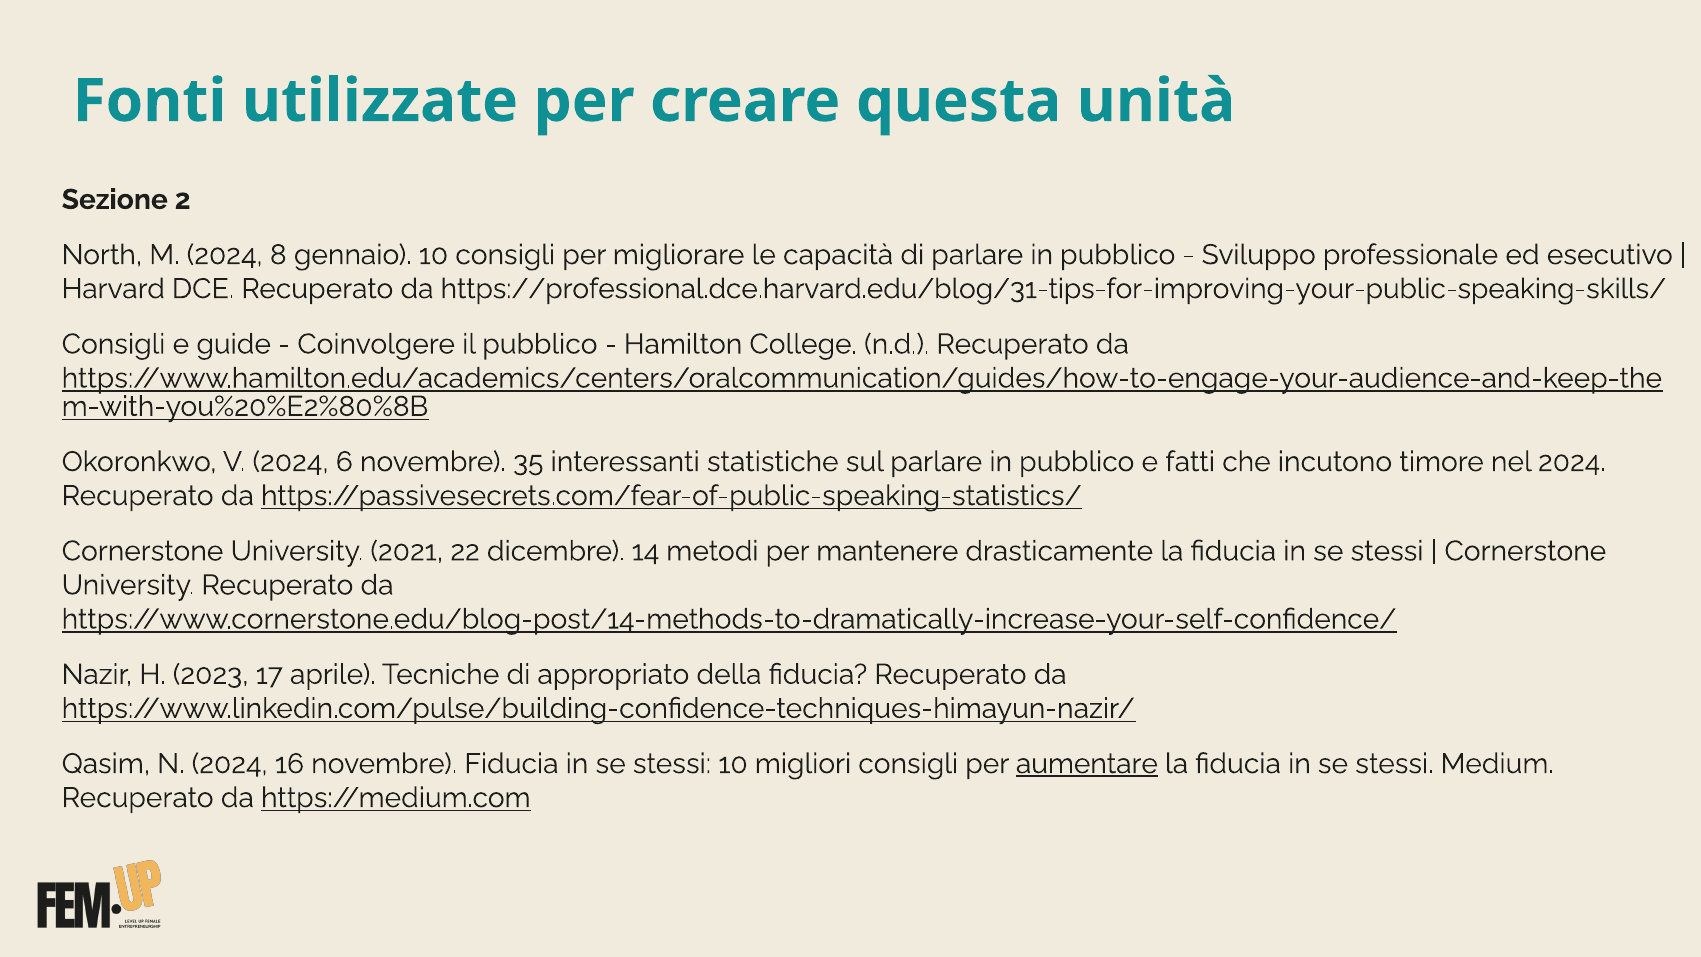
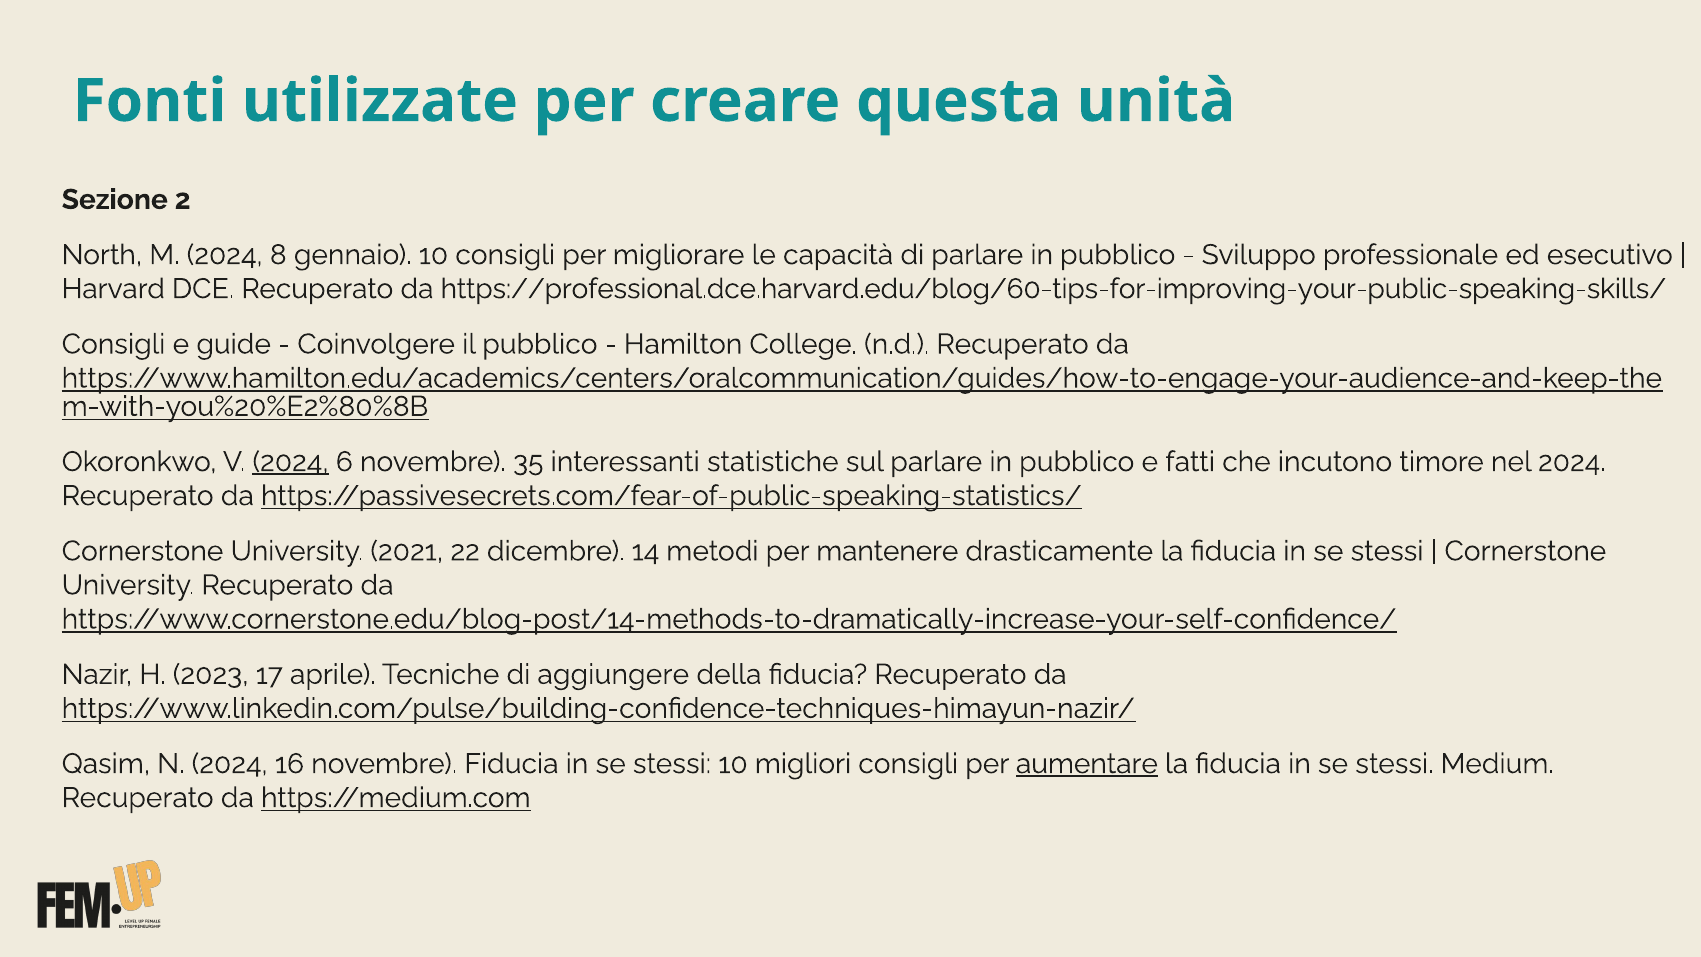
https://professional.dce.harvard.edu/blog/31-tips-for-improving-your-public-speaking-skills/: https://professional.dce.harvard.edu/blog/31-tips-for-improving-your-public-speaking-skills/ -> https://professional.dce.harvard.edu/blog/60-tips-for-improving-your-public-speaking-skills/
2024 at (291, 462) underline: none -> present
appropriato: appropriato -> aggiungere
